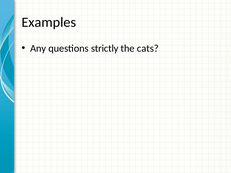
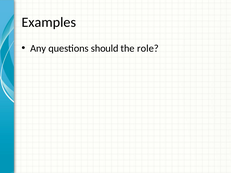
strictly: strictly -> should
cats: cats -> role
